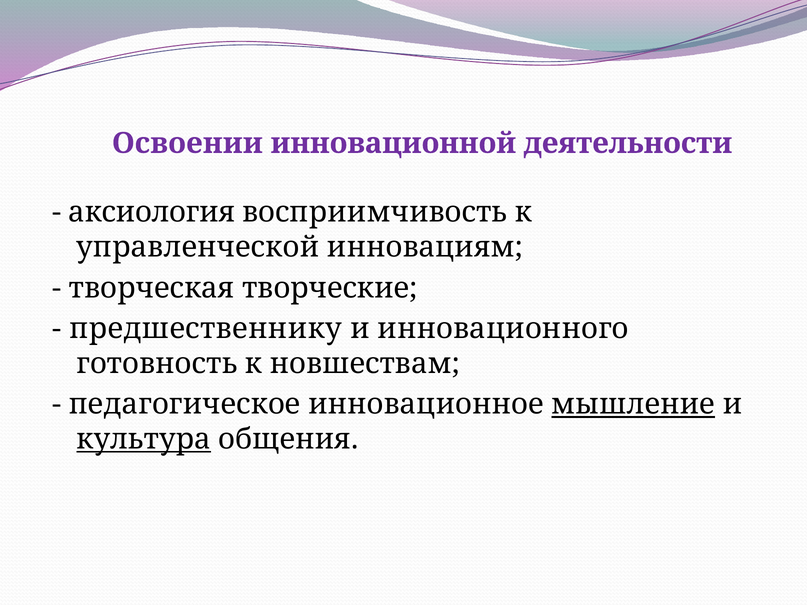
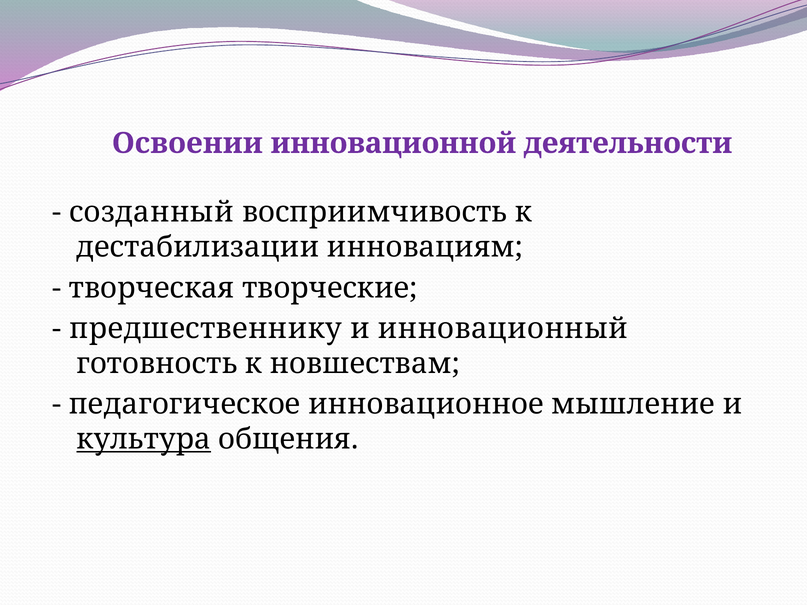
аксиология: аксиология -> созданный
управленческой: управленческой -> дестабилизации
инновационного: инновационного -> инновационный
мышление underline: present -> none
